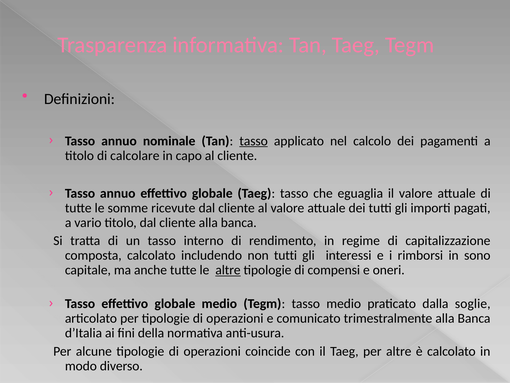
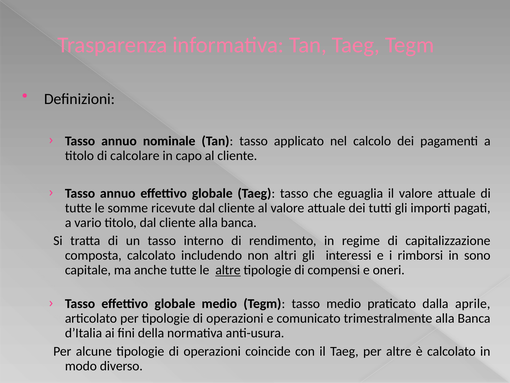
tasso at (254, 141) underline: present -> none
non tutti: tutti -> altri
soglie: soglie -> aprile
